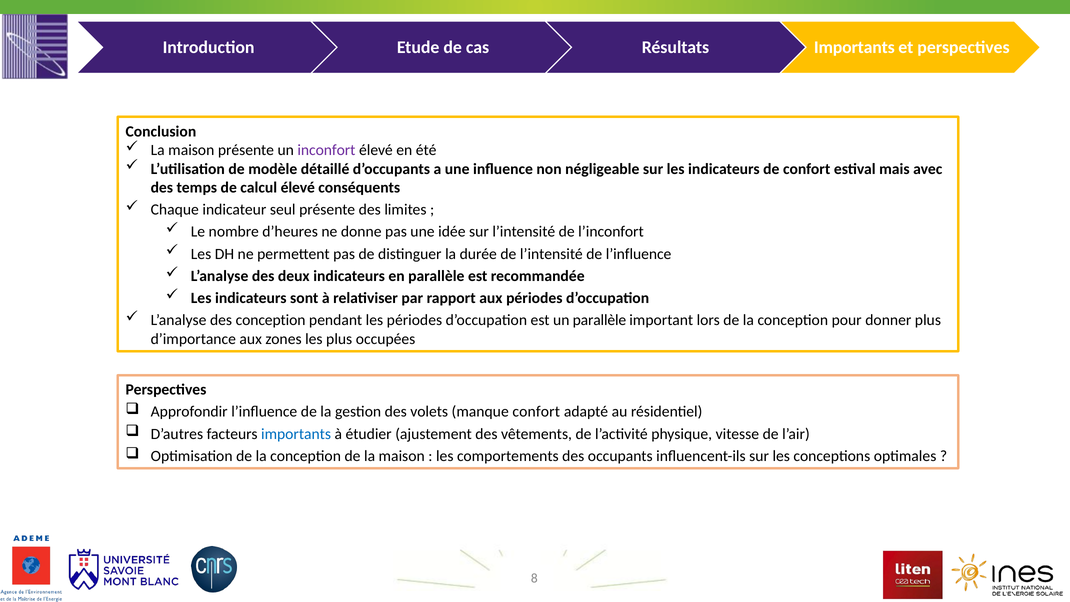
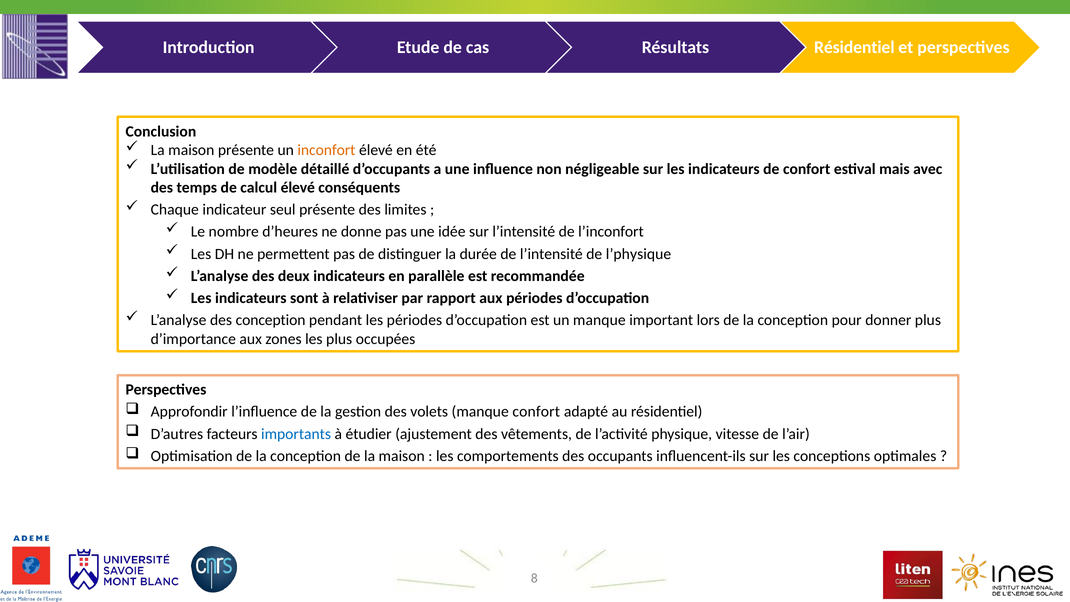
Importants at (854, 47): Importants -> Résidentiel
inconfort colour: purple -> orange
de l’influence: l’influence -> l’physique
un parallèle: parallèle -> manque
